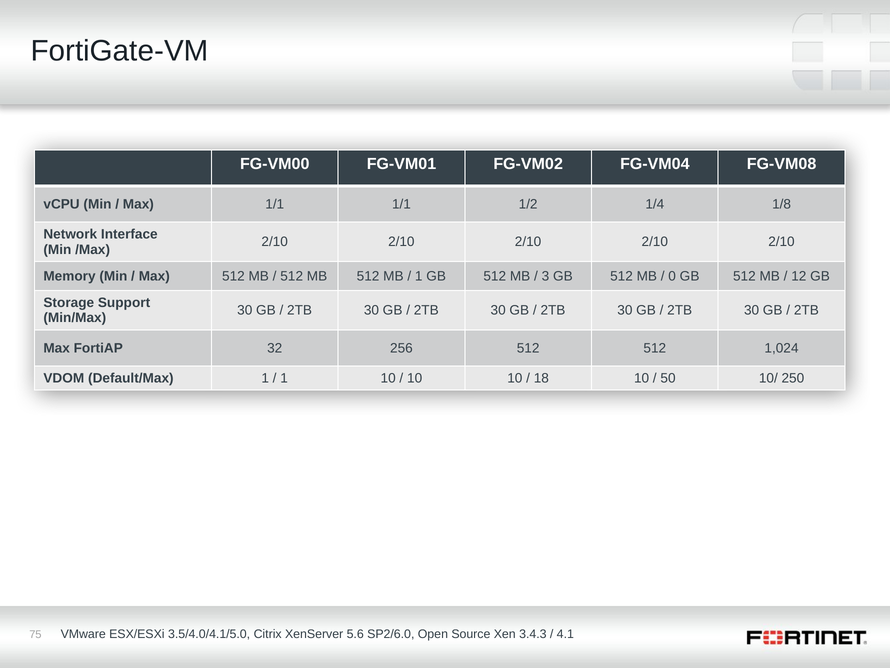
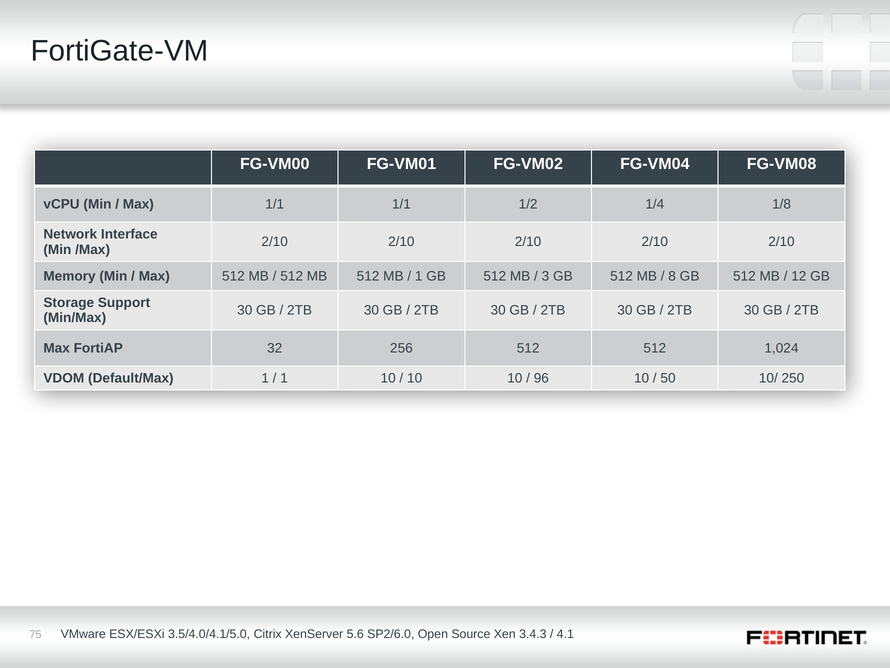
0: 0 -> 8
18: 18 -> 96
